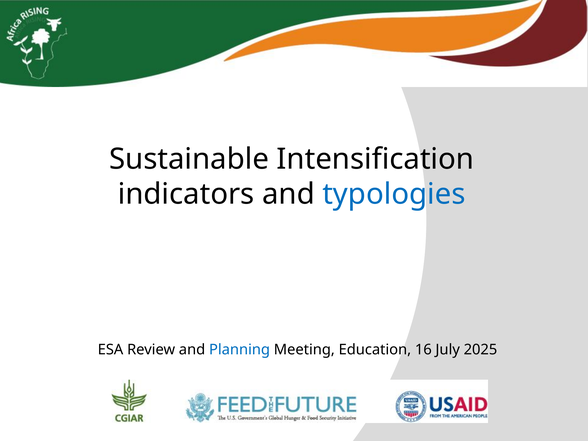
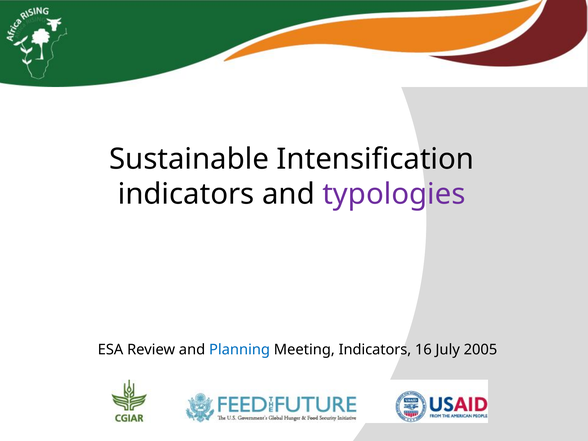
typologies colour: blue -> purple
Meeting Education: Education -> Indicators
2025: 2025 -> 2005
